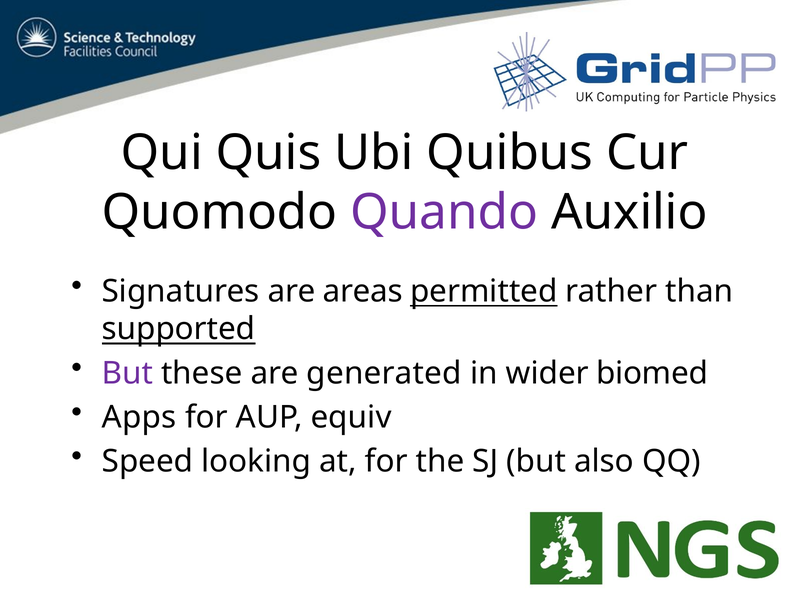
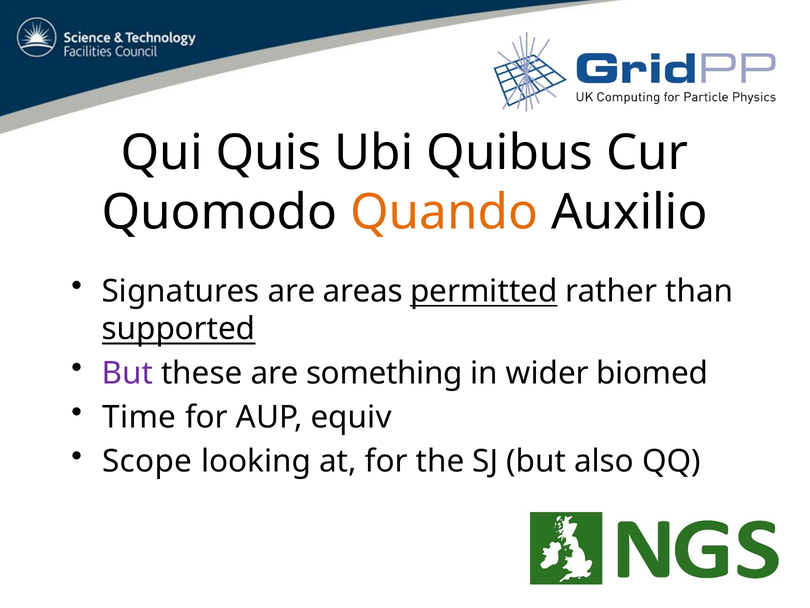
Quando colour: purple -> orange
generated: generated -> something
Apps: Apps -> Time
Speed: Speed -> Scope
